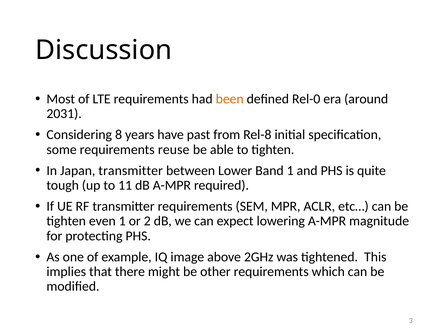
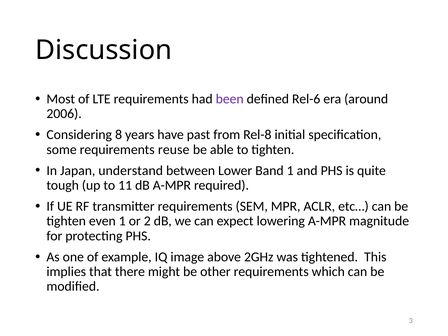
been colour: orange -> purple
Rel-0: Rel-0 -> Rel-6
2031: 2031 -> 2006
Japan transmitter: transmitter -> understand
